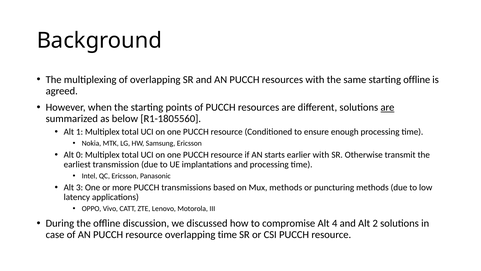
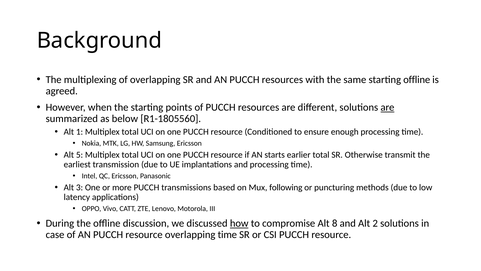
0: 0 -> 5
earlier with: with -> total
Mux methods: methods -> following
how underline: none -> present
4: 4 -> 8
